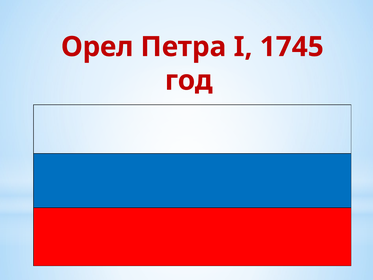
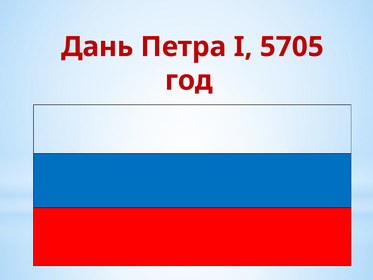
Орел: Орел -> Дань
1745: 1745 -> 5705
